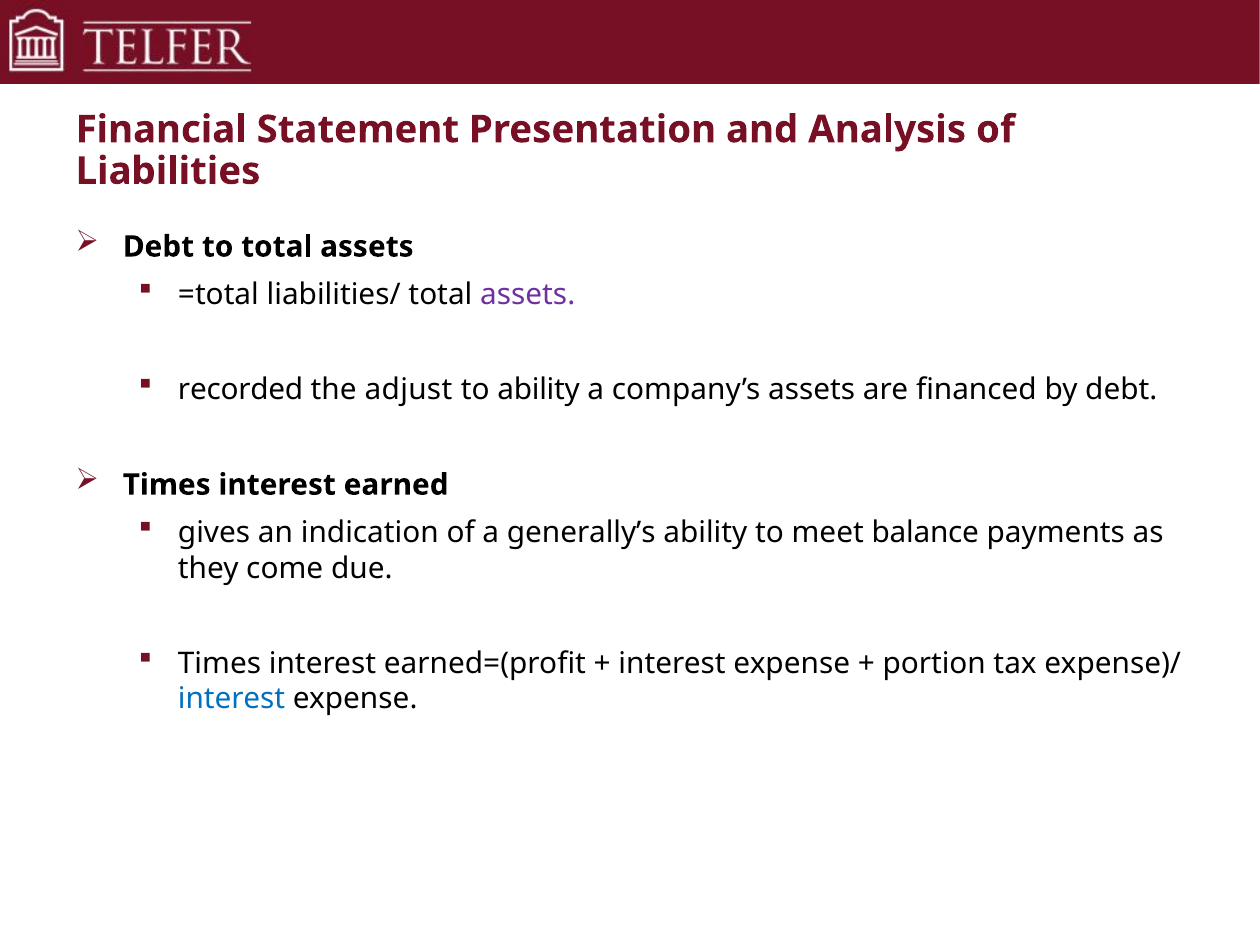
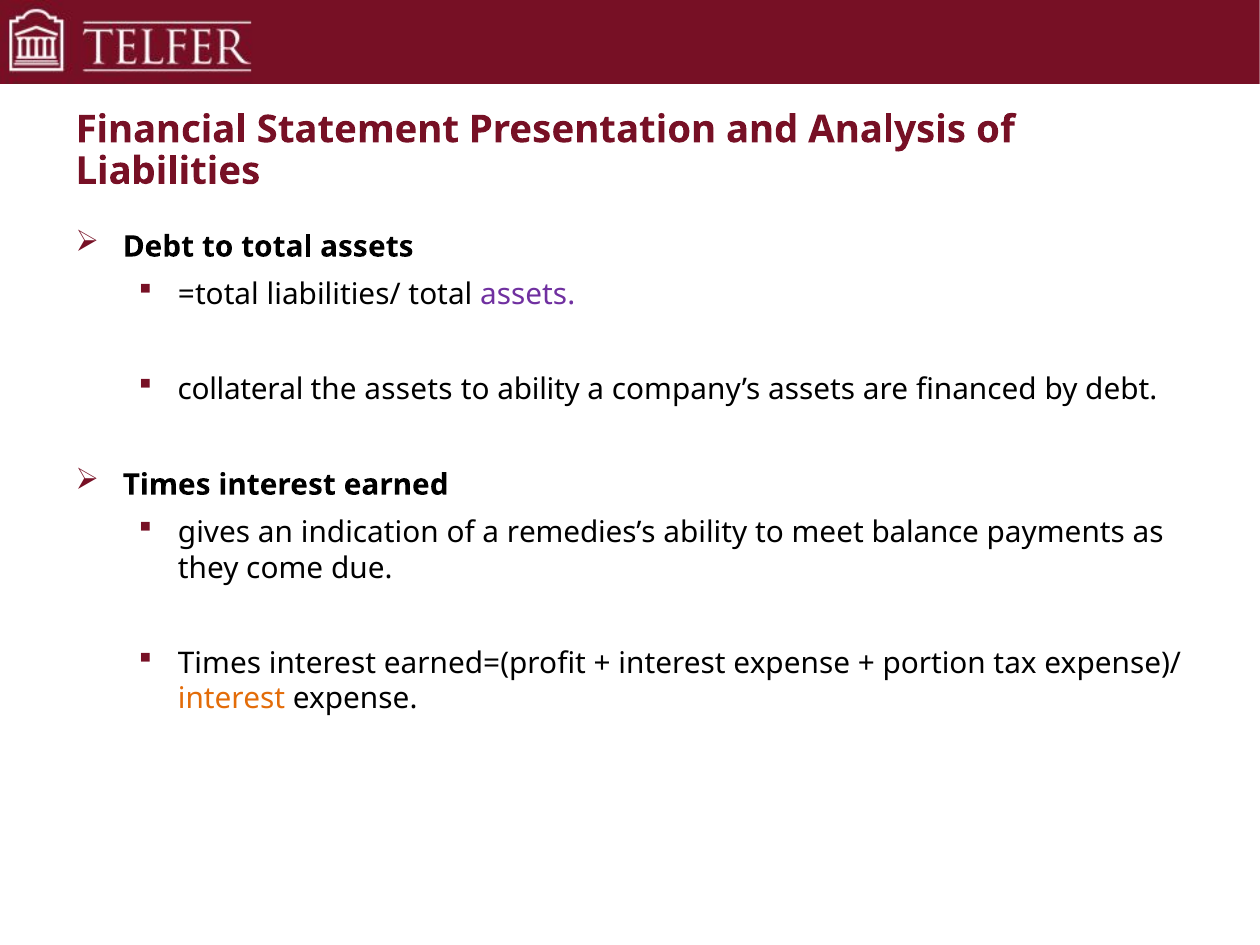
recorded: recorded -> collateral
the adjust: adjust -> assets
generally’s: generally’s -> remedies’s
interest at (232, 699) colour: blue -> orange
